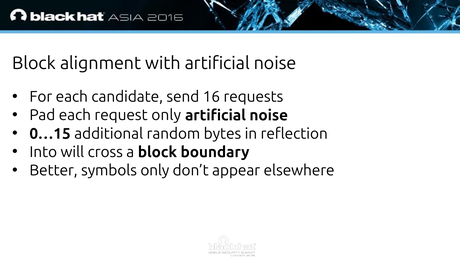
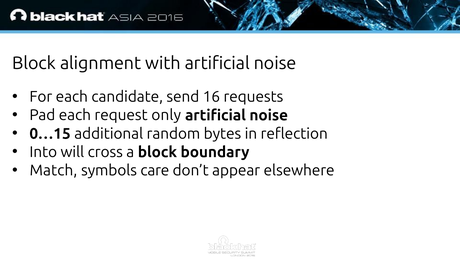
Better: Better -> Match
only at (155, 170): only -> care
